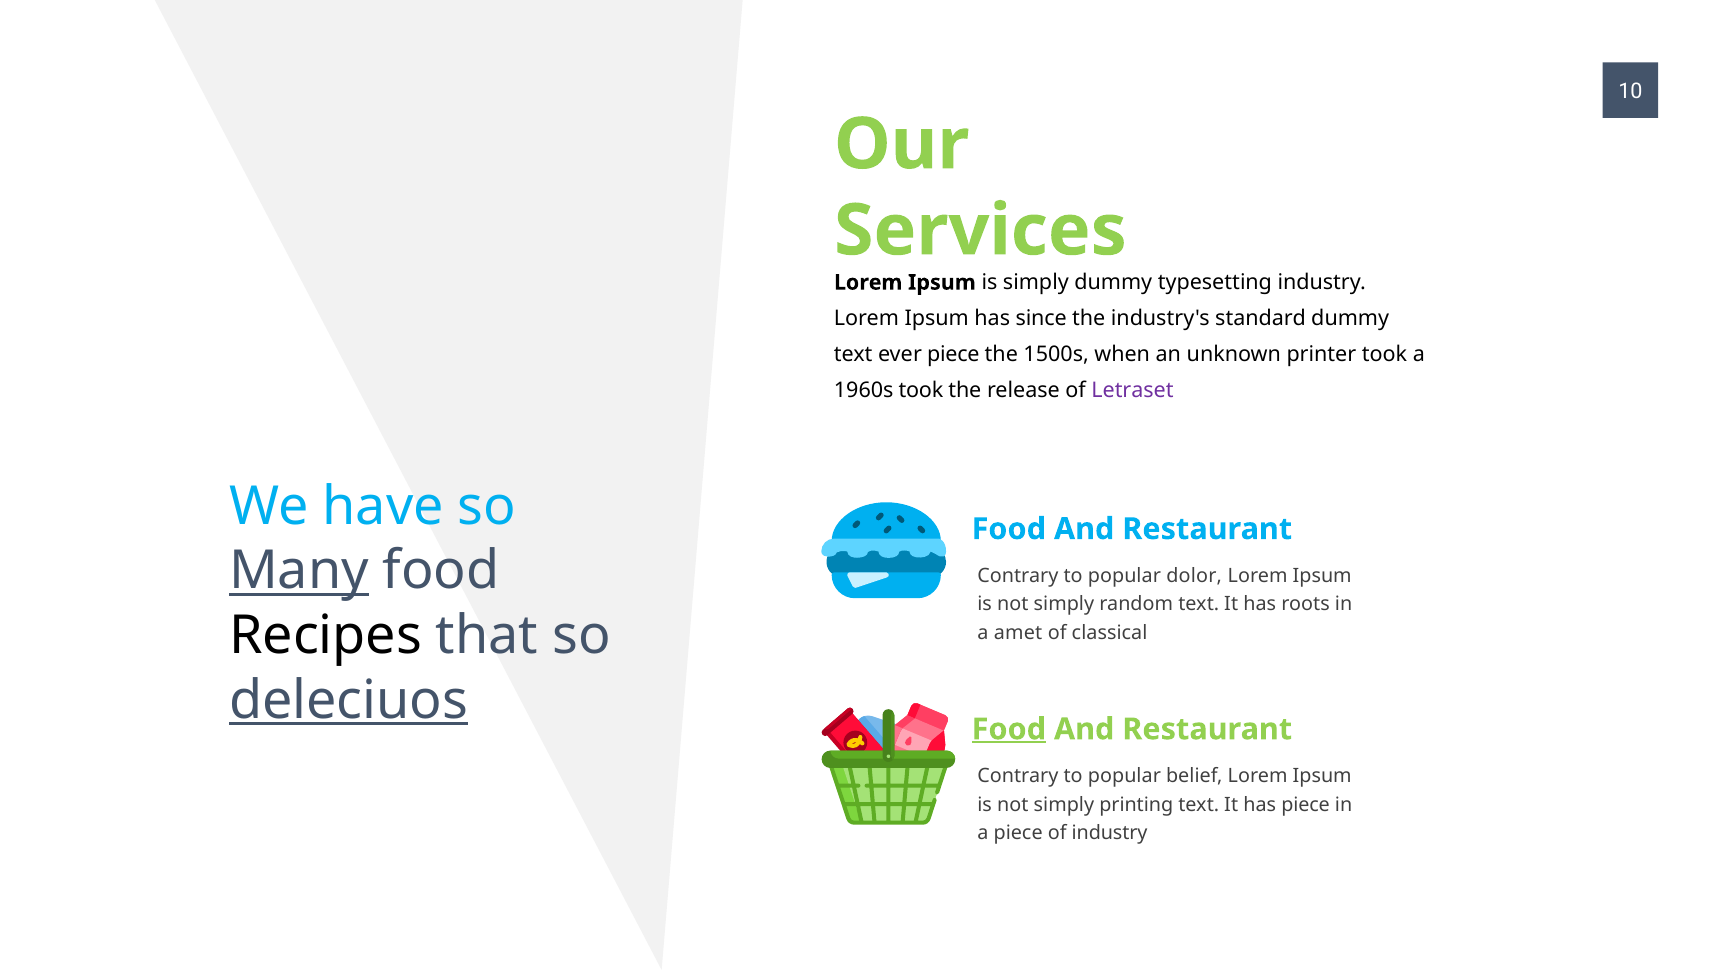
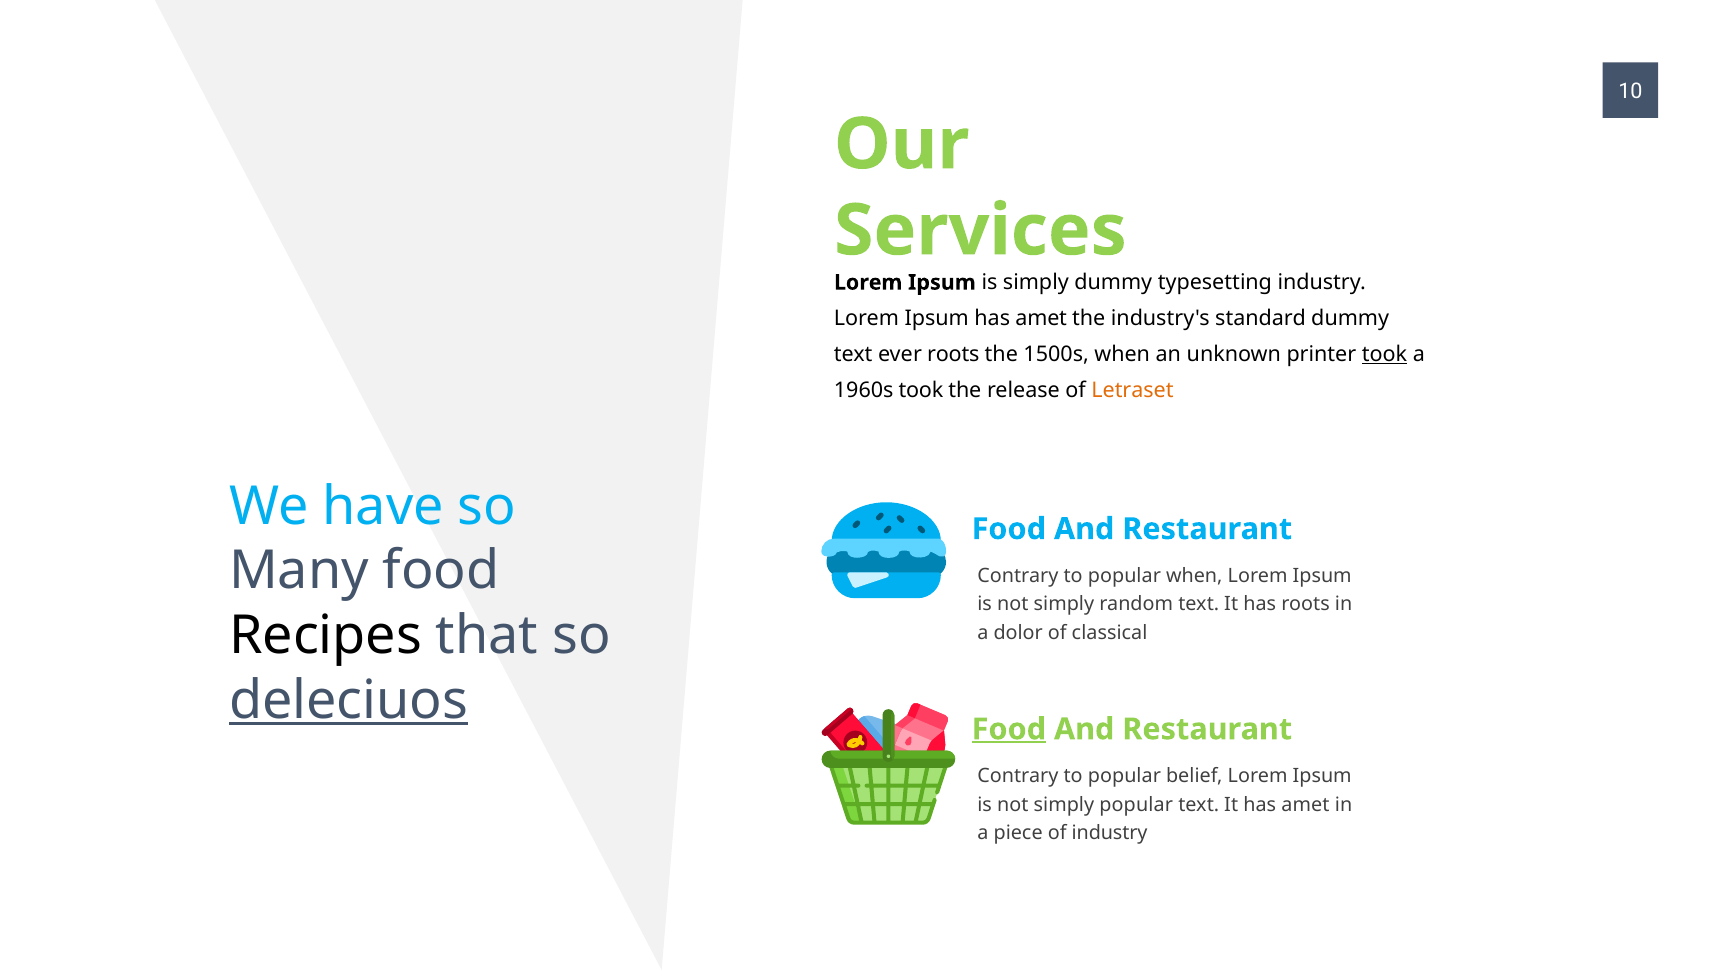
Ipsum has since: since -> amet
ever piece: piece -> roots
took at (1385, 355) underline: none -> present
Letraset colour: purple -> orange
Many underline: present -> none
popular dolor: dolor -> when
amet: amet -> dolor
simply printing: printing -> popular
It has piece: piece -> amet
